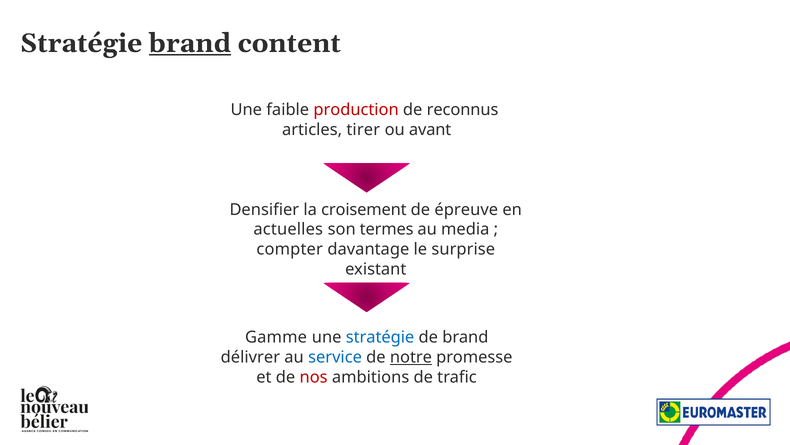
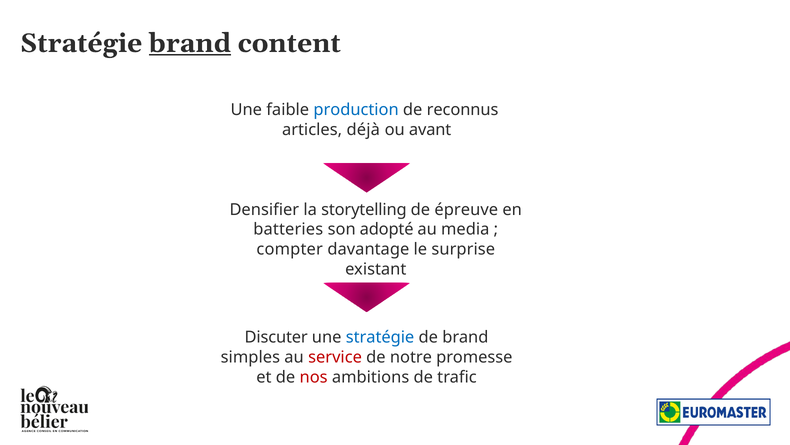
production colour: red -> blue
tirer: tirer -> déjà
croisement: croisement -> storytelling
actuelles: actuelles -> batteries
termes: termes -> adopté
Gamme: Gamme -> Discuter
délivrer: délivrer -> simples
service colour: blue -> red
notre underline: present -> none
